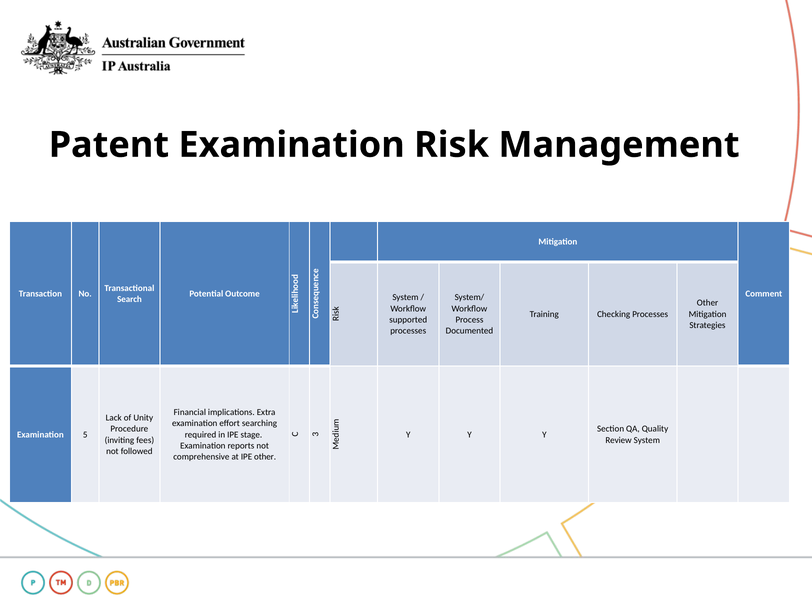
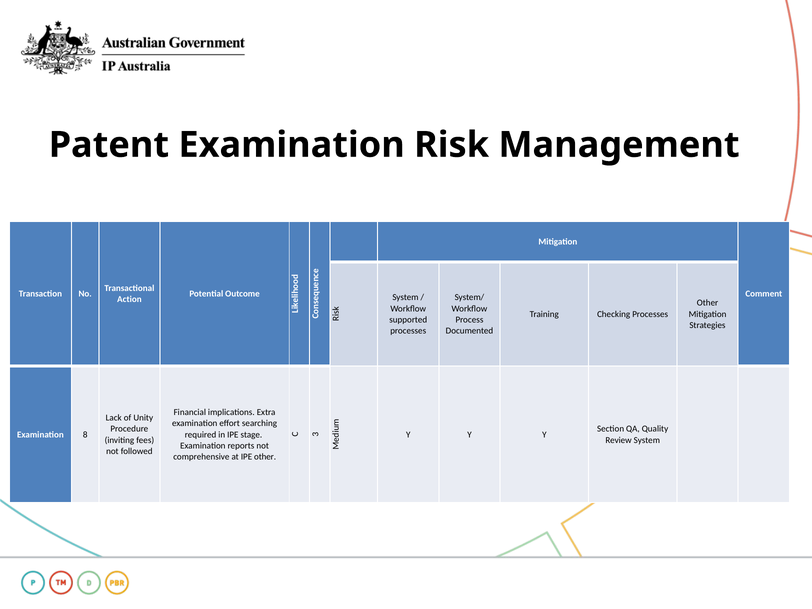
Search: Search -> Action
5: 5 -> 8
